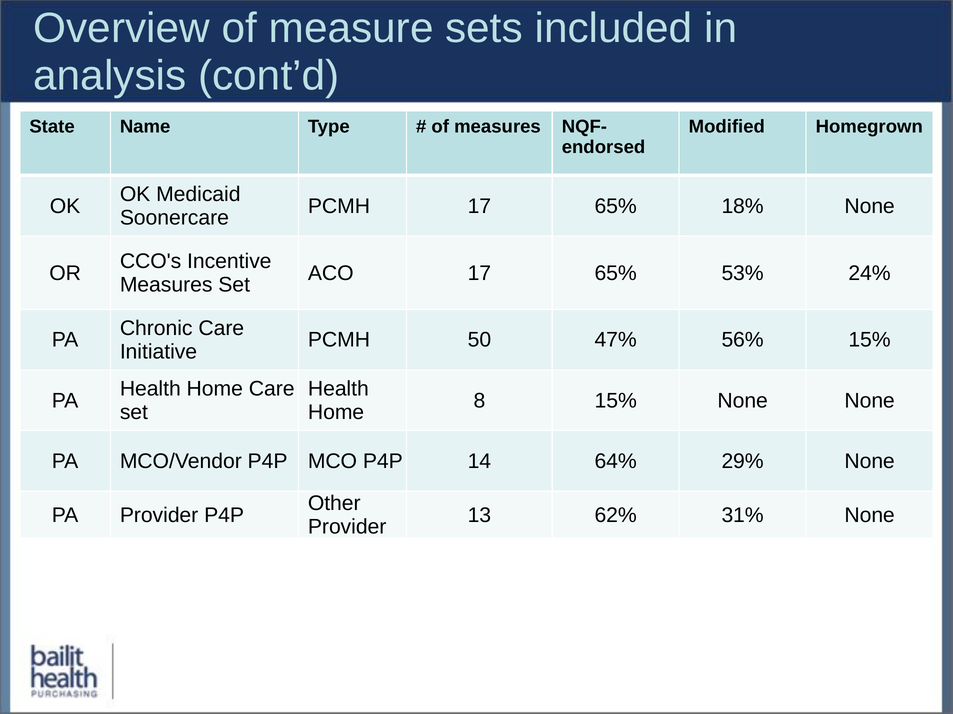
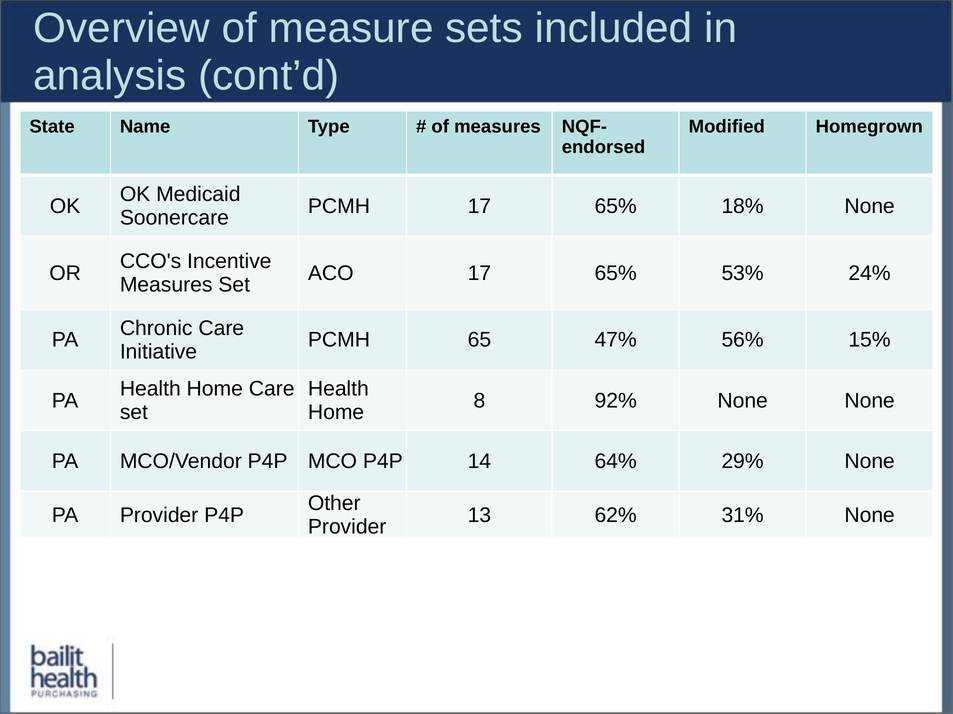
50: 50 -> 65
8 15%: 15% -> 92%
